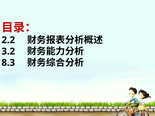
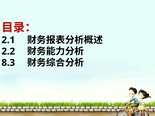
2.2: 2.2 -> 2.1
3.2: 3.2 -> 2.2
